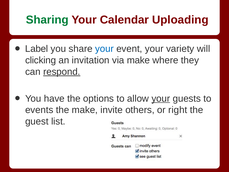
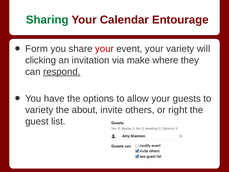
Uploading: Uploading -> Entourage
Label: Label -> Form
your at (104, 49) colour: blue -> red
your at (161, 98) underline: present -> none
events at (39, 110): events -> variety
the make: make -> about
